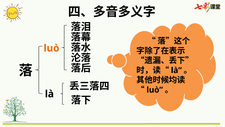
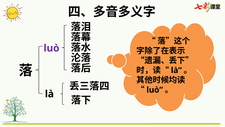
luò at (52, 48) colour: orange -> purple
